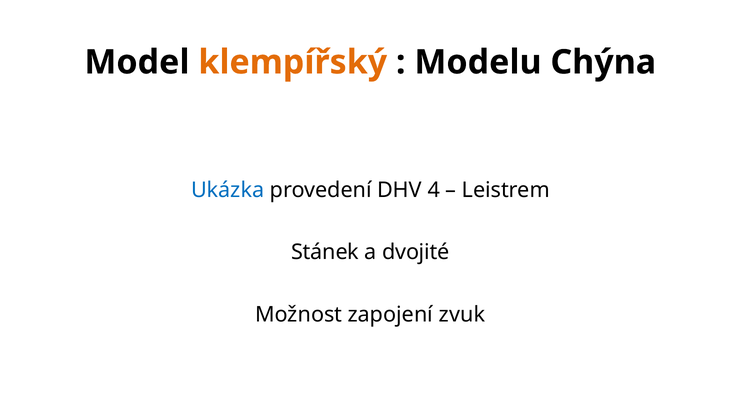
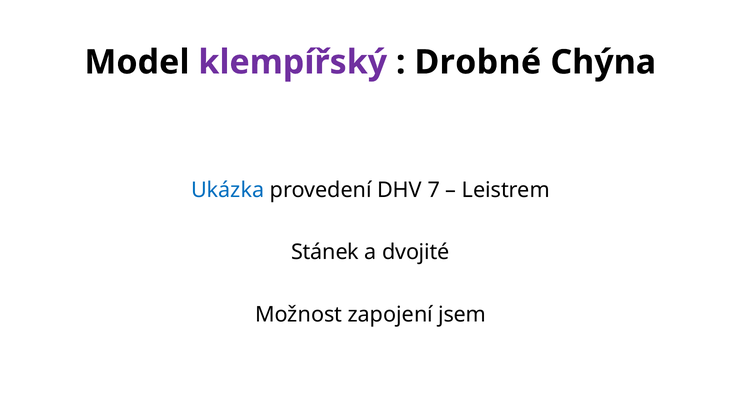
klempířský colour: orange -> purple
Modelu: Modelu -> Drobné
4: 4 -> 7
zvuk: zvuk -> jsem
